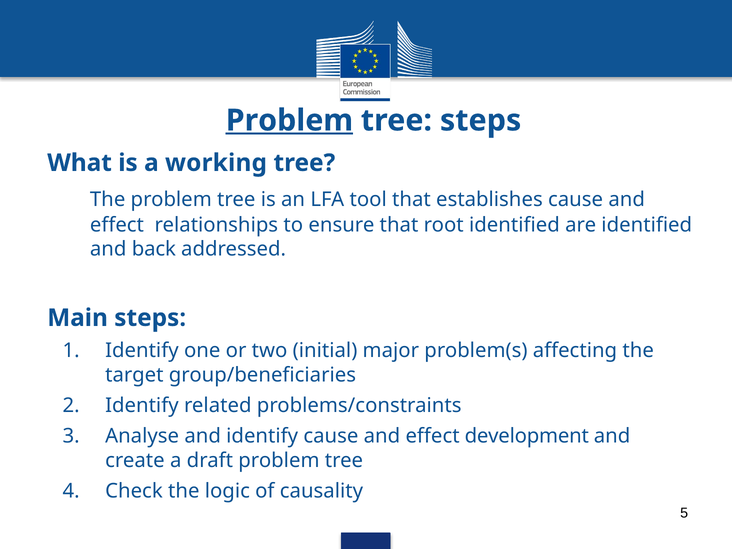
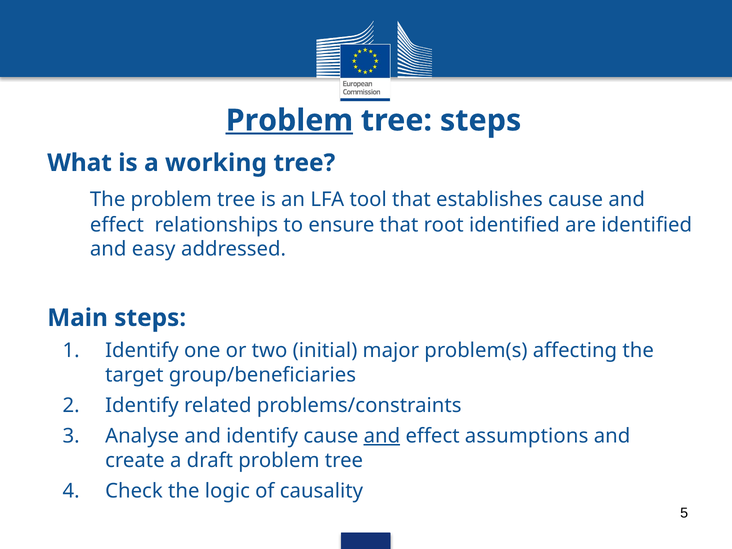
back: back -> easy
and at (382, 436) underline: none -> present
development: development -> assumptions
